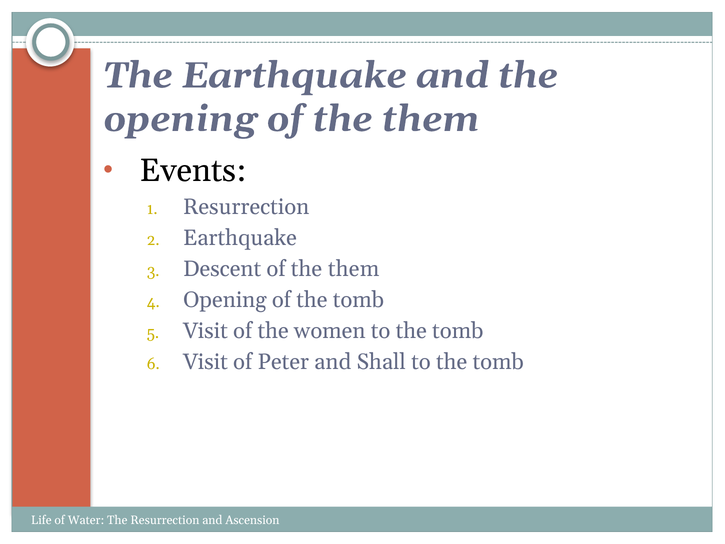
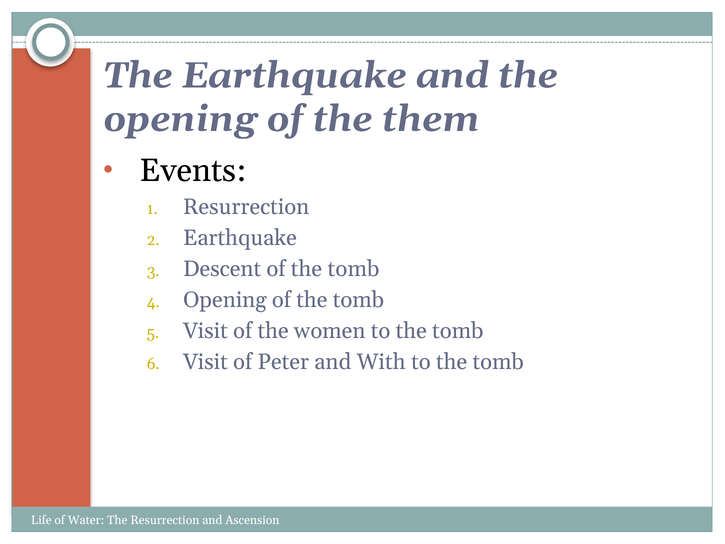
Descent of the them: them -> tomb
Shall: Shall -> With
